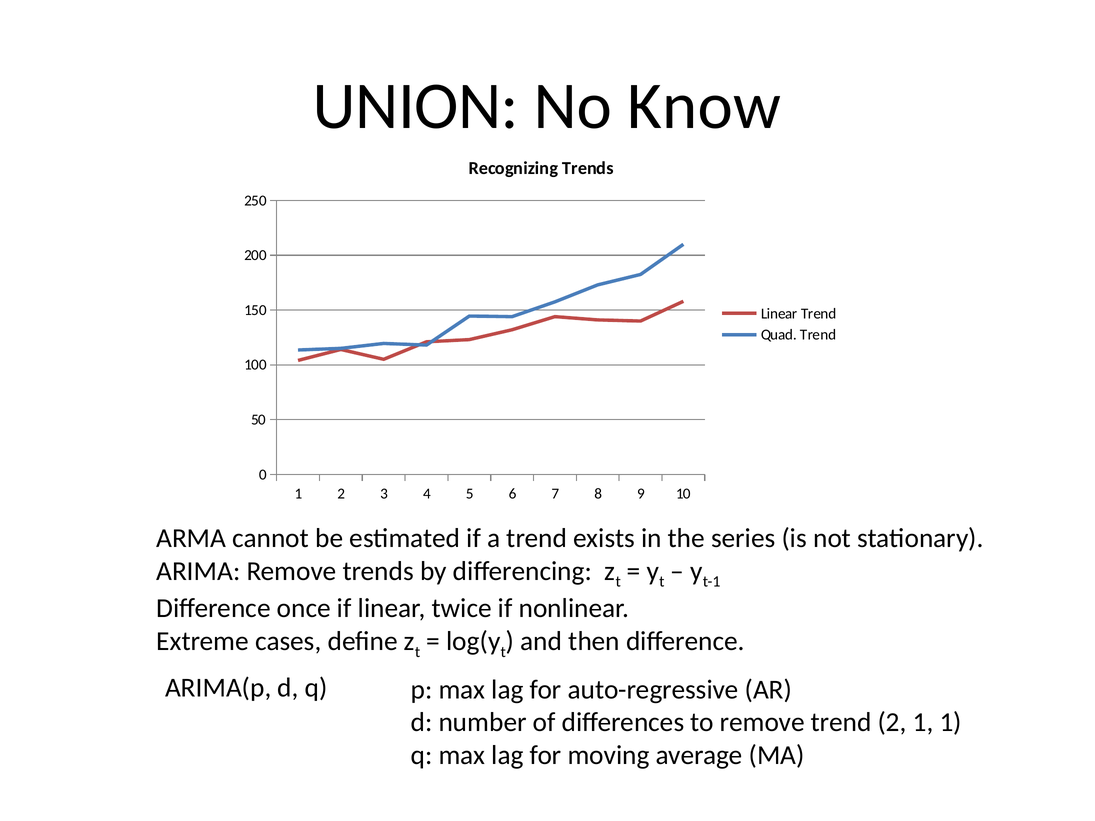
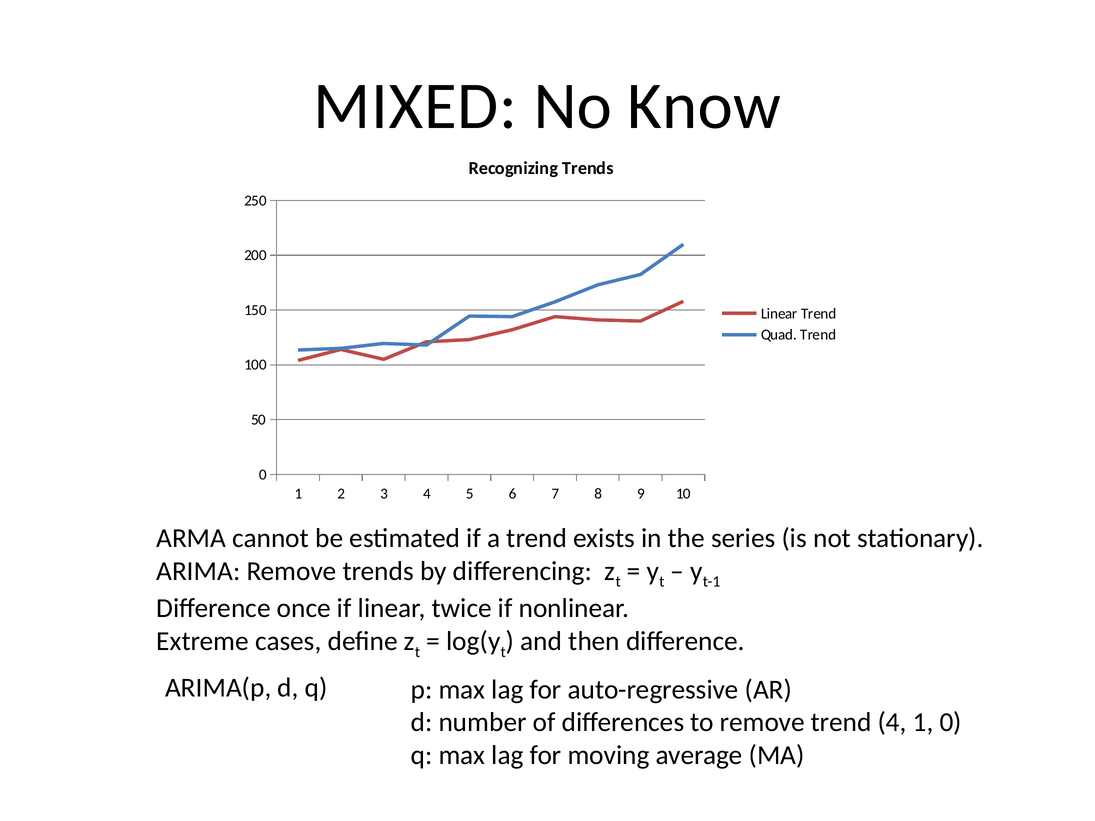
UNION: UNION -> MIXED
trend 2: 2 -> 4
1 1: 1 -> 0
